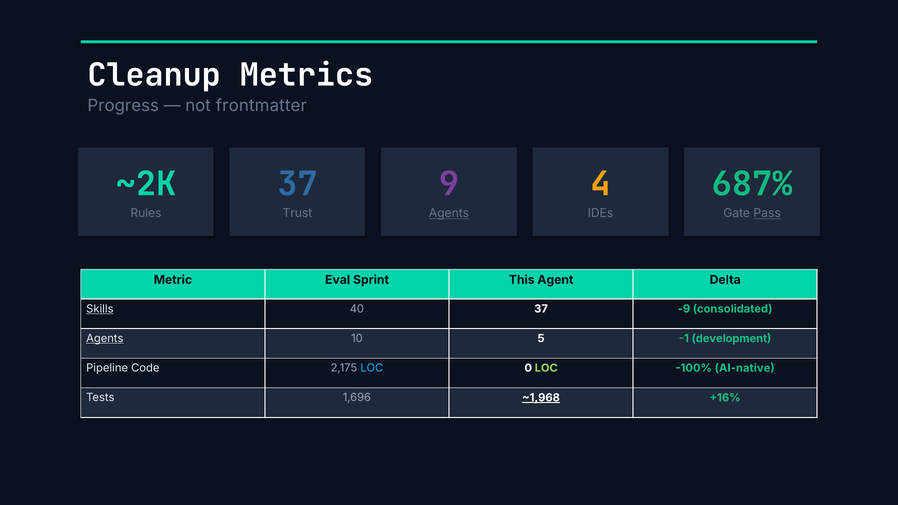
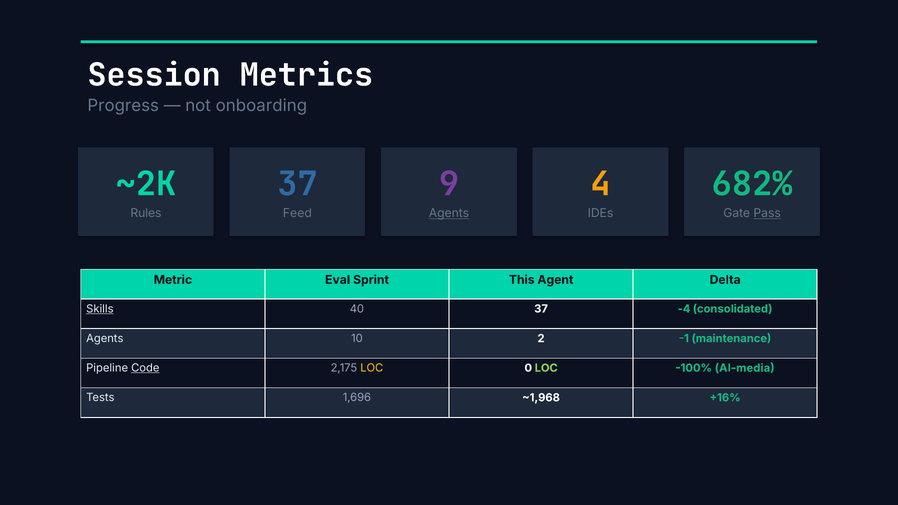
Cleanup: Cleanup -> Session
frontmatter: frontmatter -> onboarding
687%: 687% -> 682%
Trust: Trust -> Feed
-9: -9 -> -4
Agents at (105, 339) underline: present -> none
5: 5 -> 2
development: development -> maintenance
Code underline: none -> present
LOC at (372, 368) colour: light blue -> yellow
AI-native: AI-native -> AI-media
~1,968 underline: present -> none
